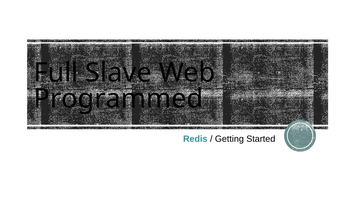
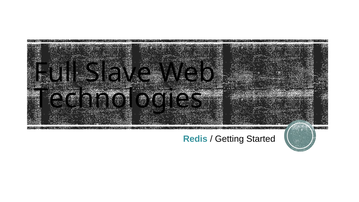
Programmed: Programmed -> Technologies
